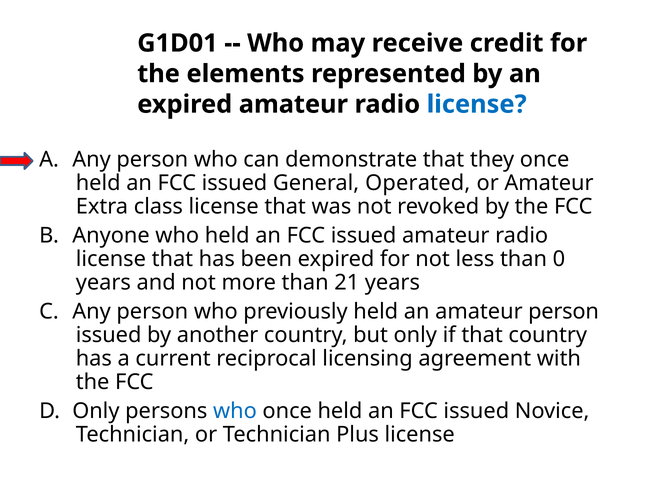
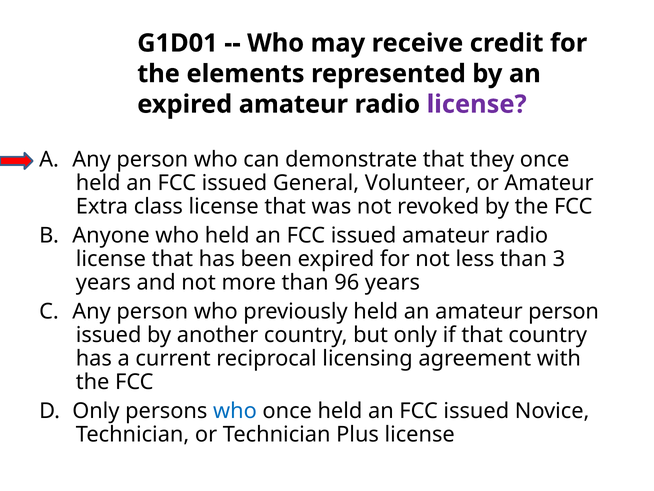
license at (477, 104) colour: blue -> purple
Operated: Operated -> Volunteer
0: 0 -> 3
21: 21 -> 96
